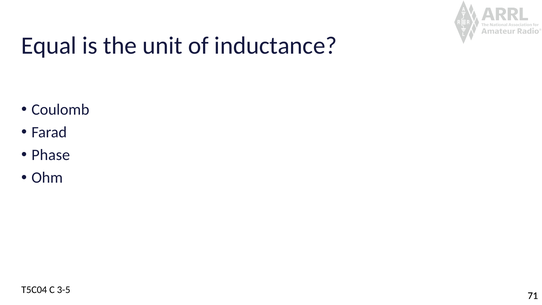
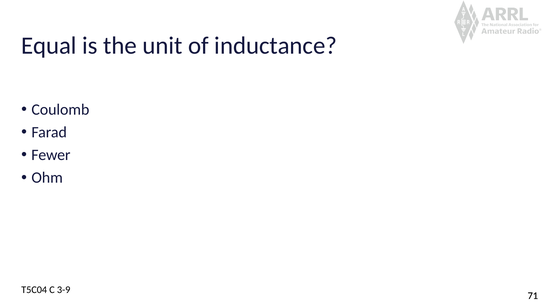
Phase: Phase -> Fewer
3-5: 3-5 -> 3-9
